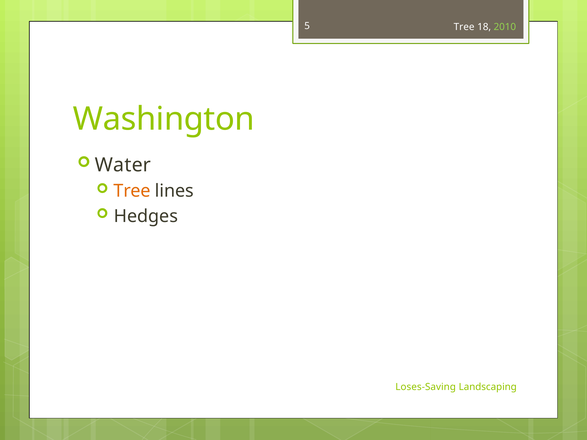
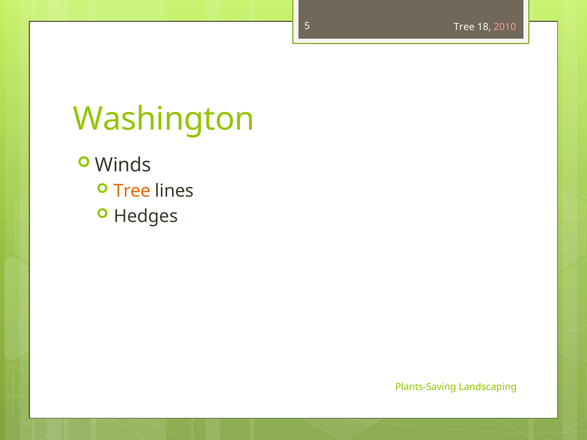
2010 colour: light green -> pink
Water: Water -> Winds
Loses-Saving: Loses-Saving -> Plants-Saving
